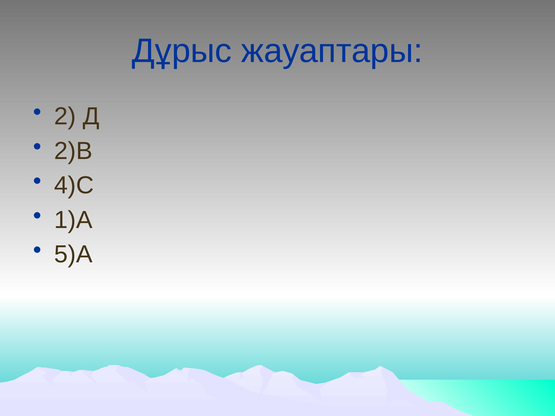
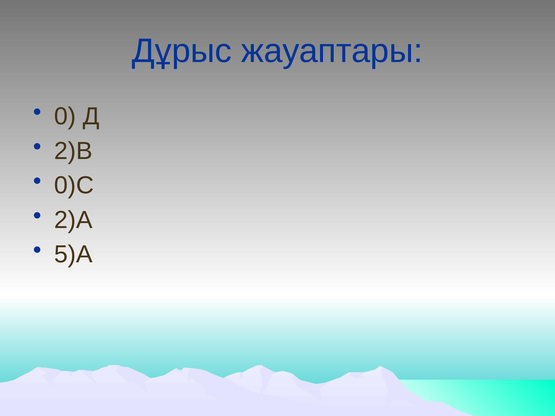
2: 2 -> 0
4)С: 4)С -> 0)С
1)А: 1)А -> 2)А
